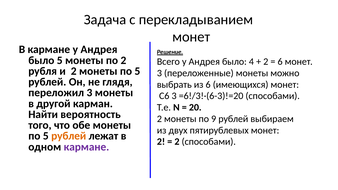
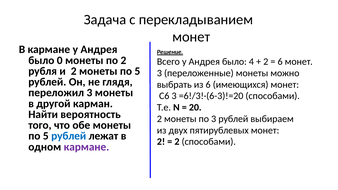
было 5: 5 -> 0
по 9: 9 -> 3
рублей at (69, 136) colour: orange -> blue
